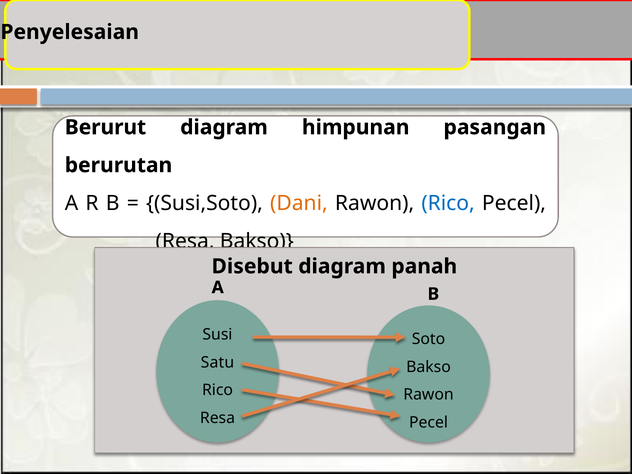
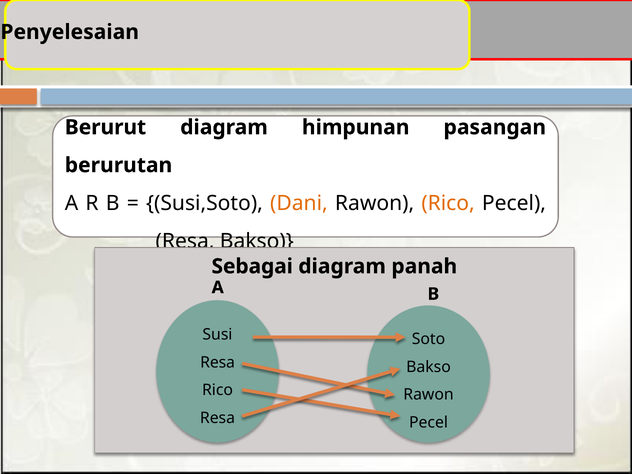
Rico at (448, 203) colour: blue -> orange
Disebut: Disebut -> Sebagai
Satu at (217, 362): Satu -> Resa
